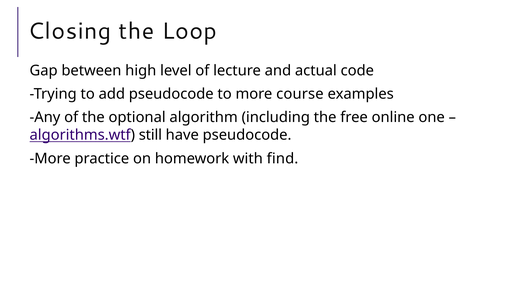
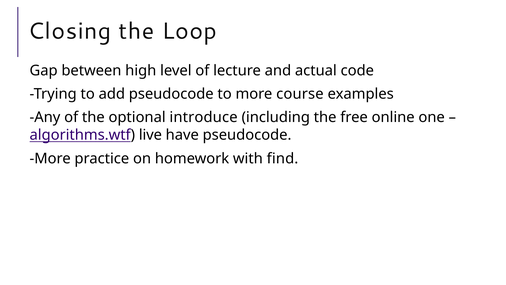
algorithm: algorithm -> introduce
still: still -> live
